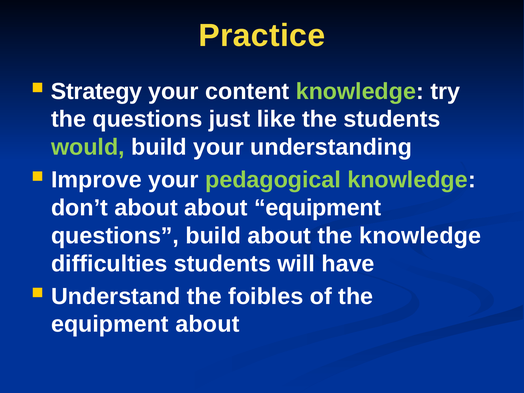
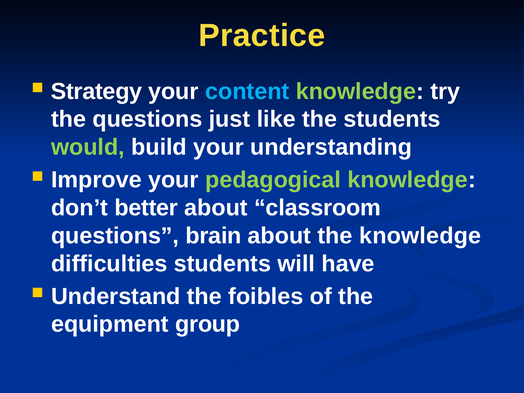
content colour: white -> light blue
don’t about: about -> better
about equipment: equipment -> classroom
questions build: build -> brain
equipment about: about -> group
